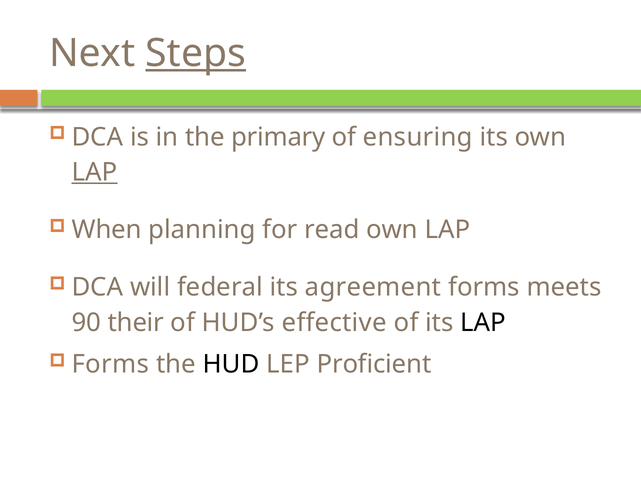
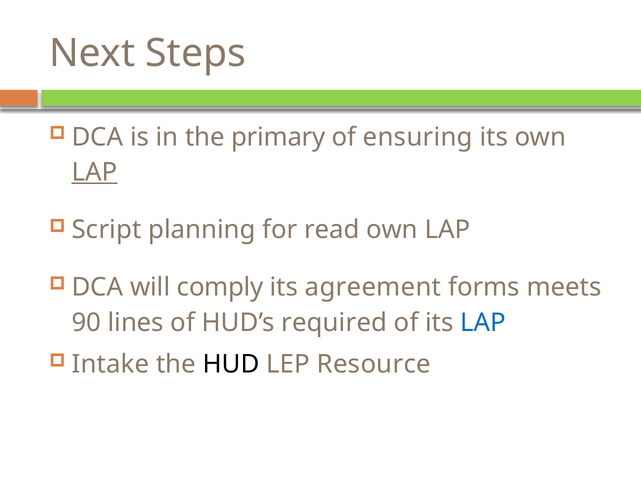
Steps underline: present -> none
When: When -> Script
federal: federal -> comply
their: their -> lines
effective: effective -> required
LAP at (483, 323) colour: black -> blue
Forms at (110, 364): Forms -> Intake
Proficient: Proficient -> Resource
